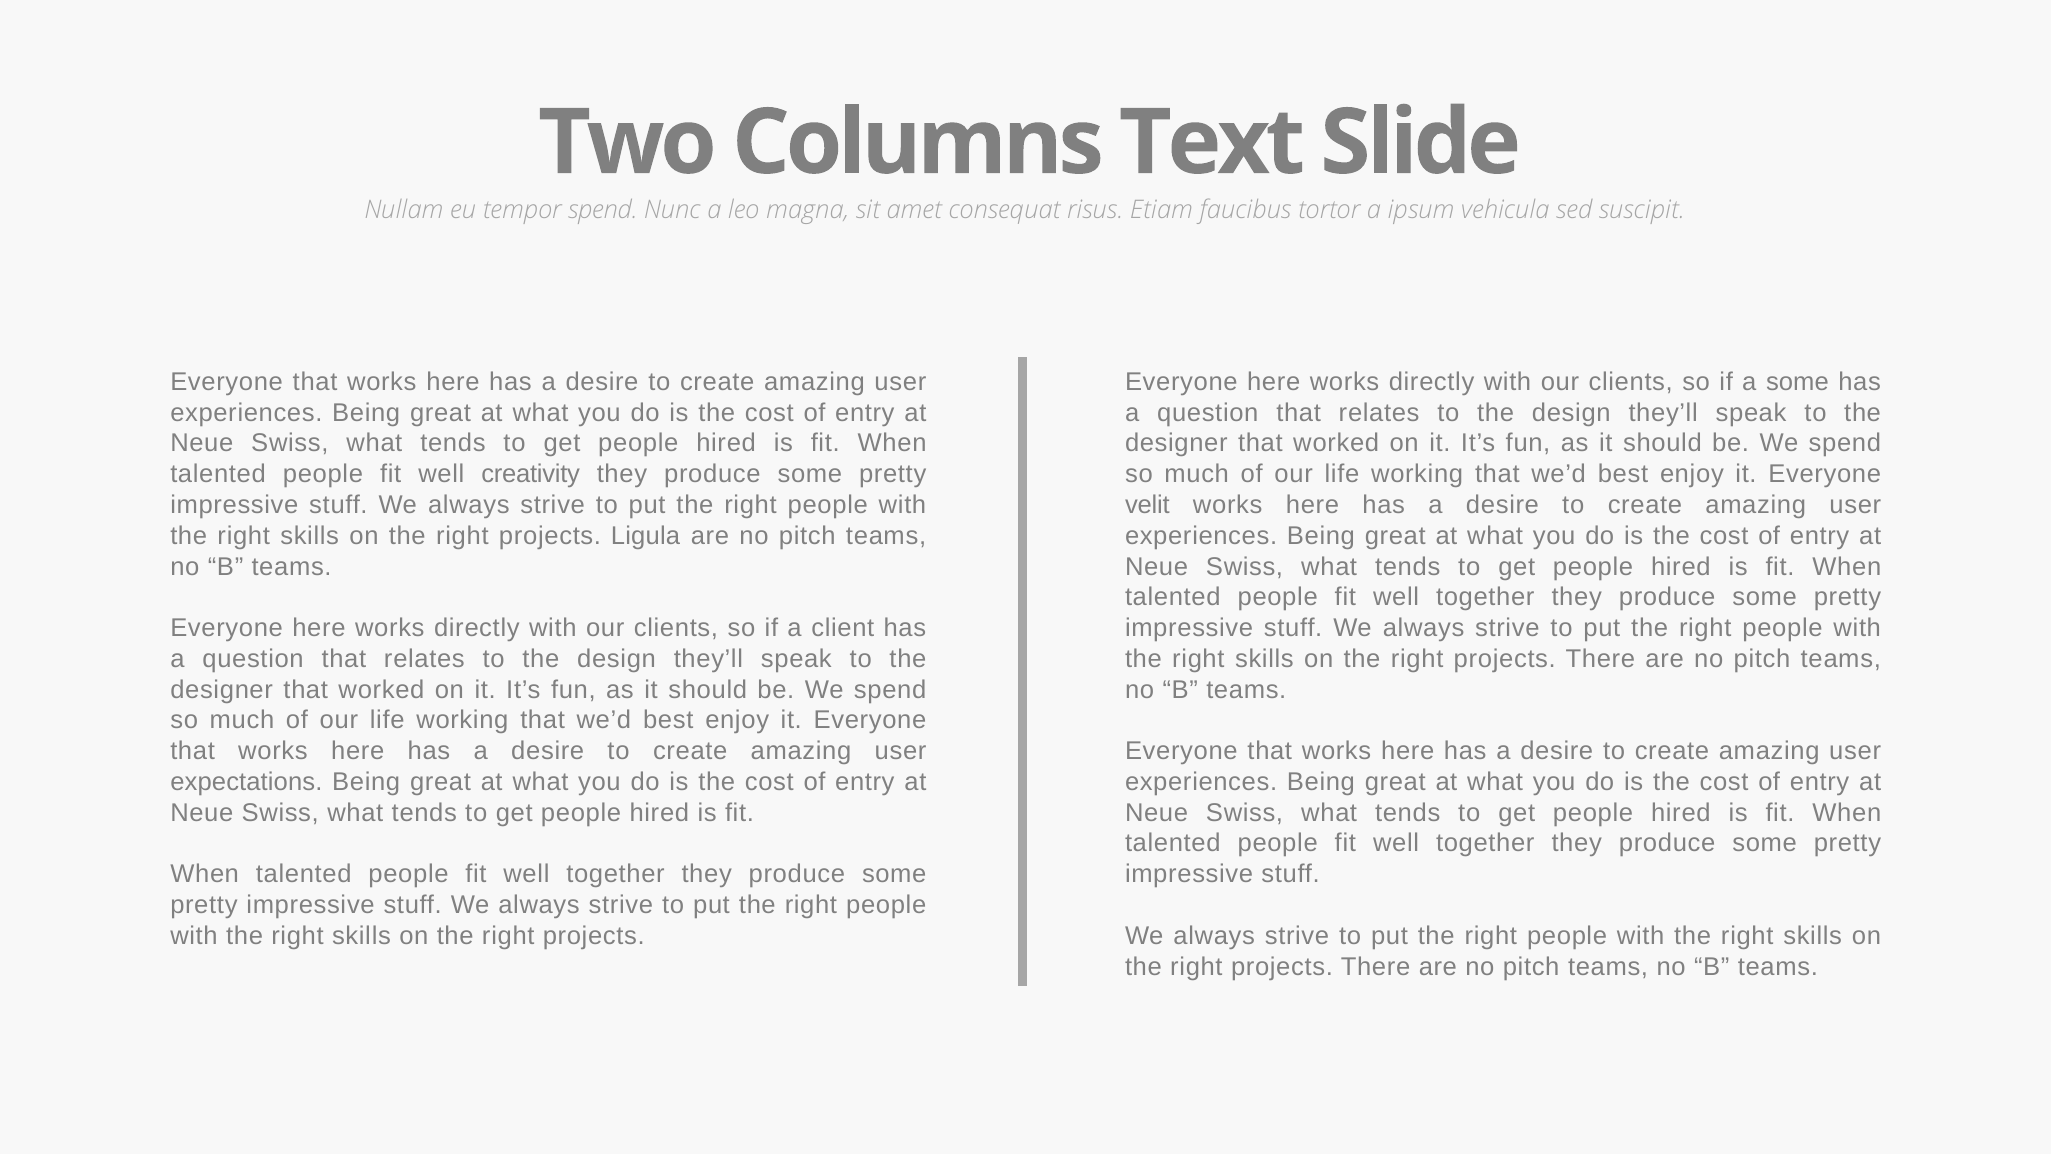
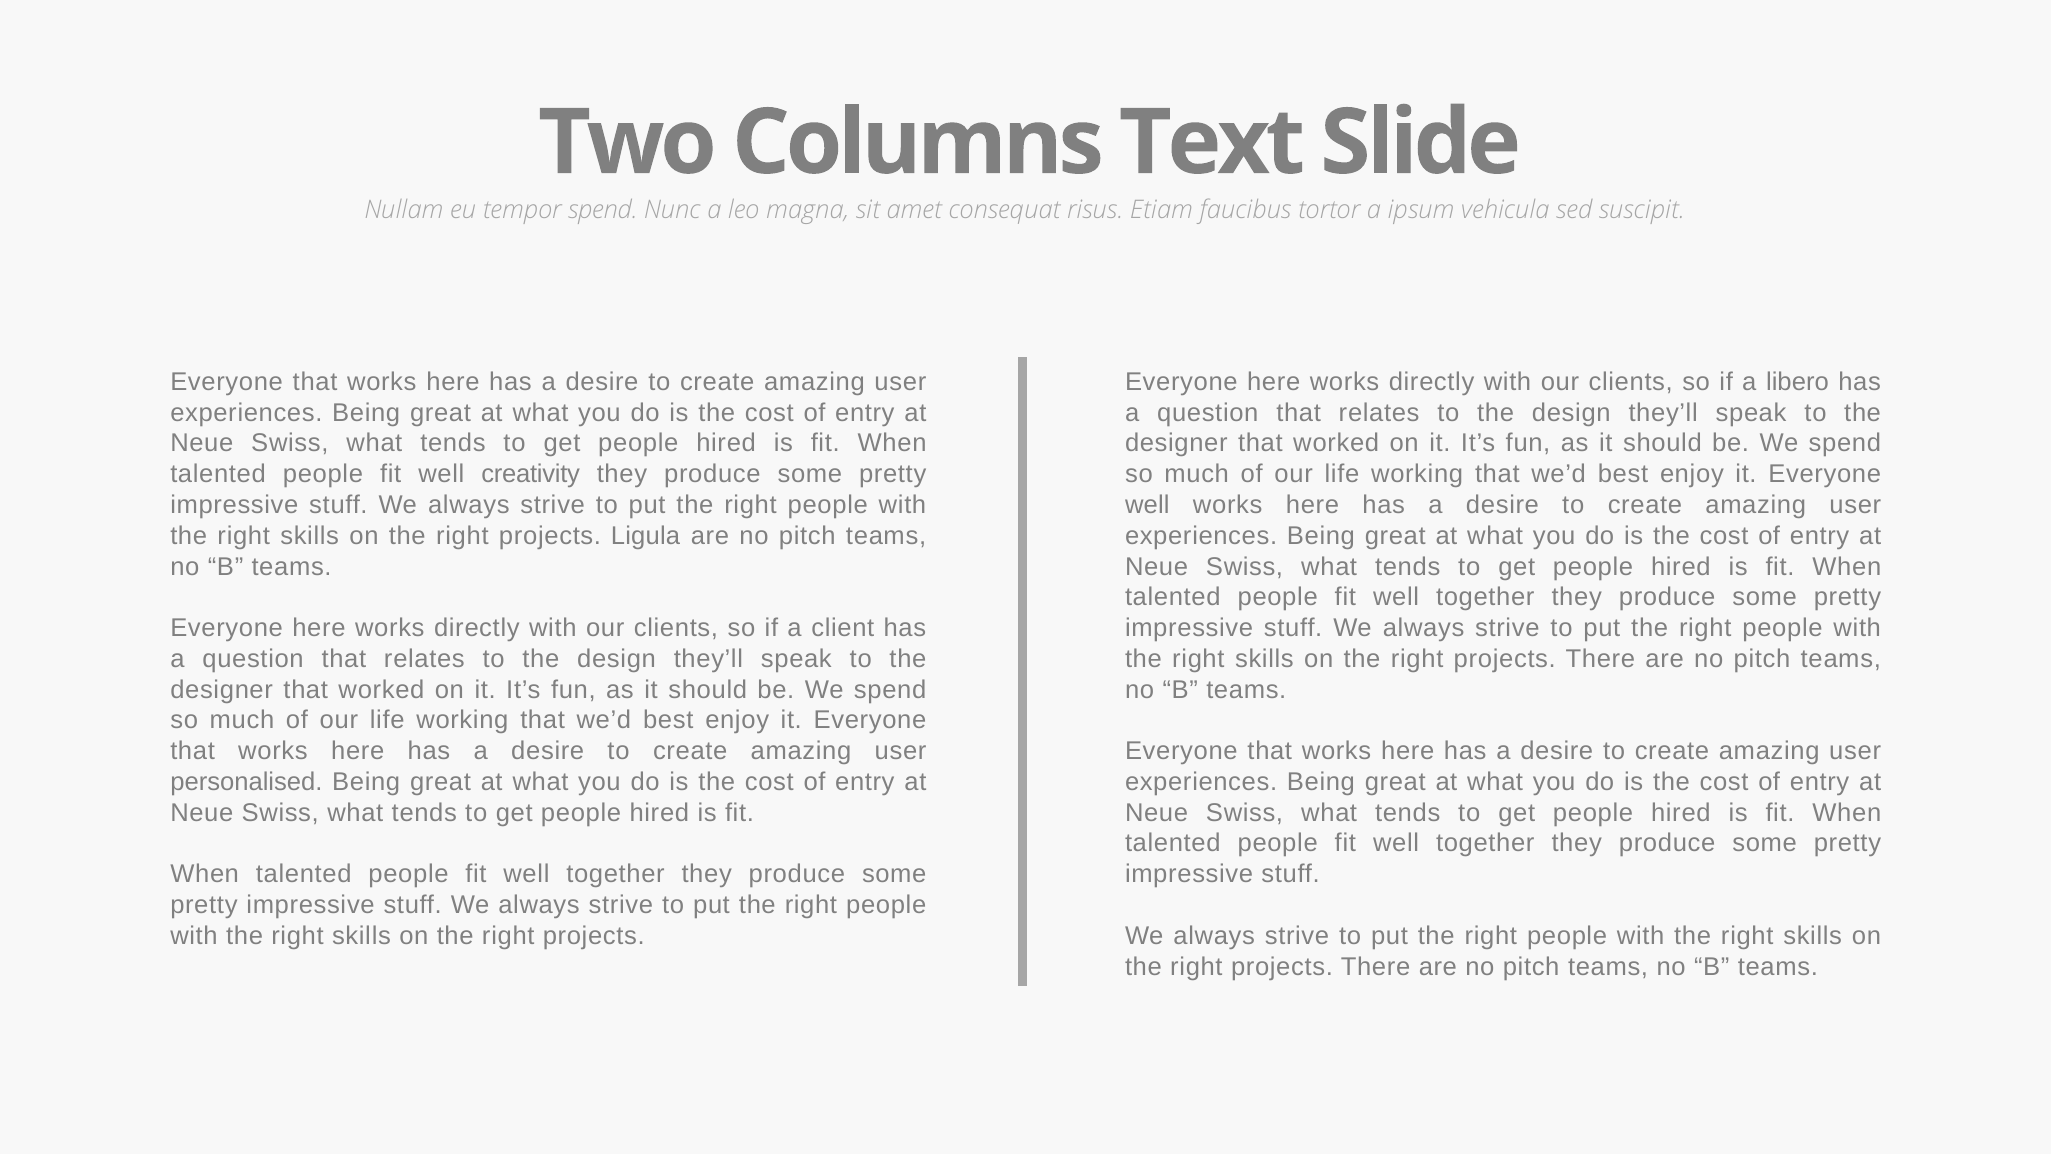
a some: some -> libero
velit at (1147, 505): velit -> well
expectations: expectations -> personalised
